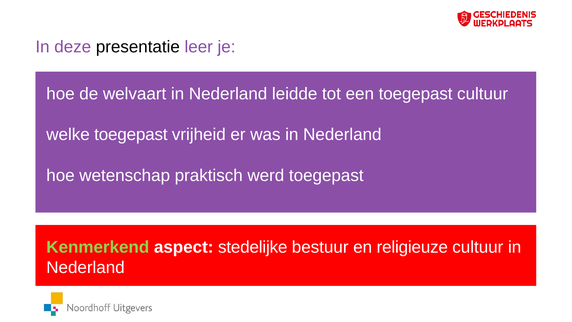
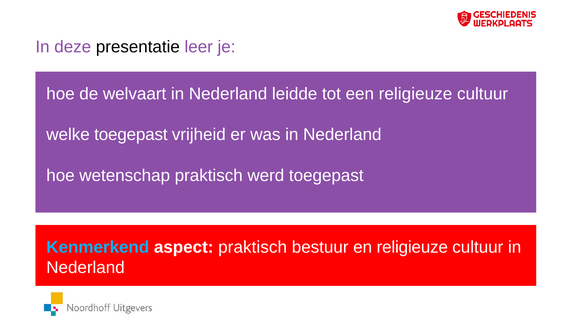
een toegepast: toegepast -> religieuze
Kenmerkend colour: light green -> light blue
aspect stedelijke: stedelijke -> praktisch
